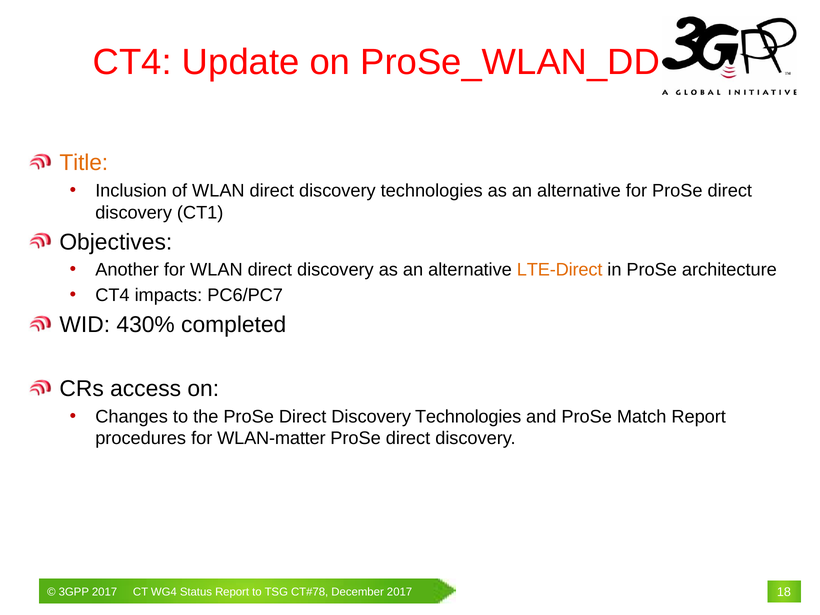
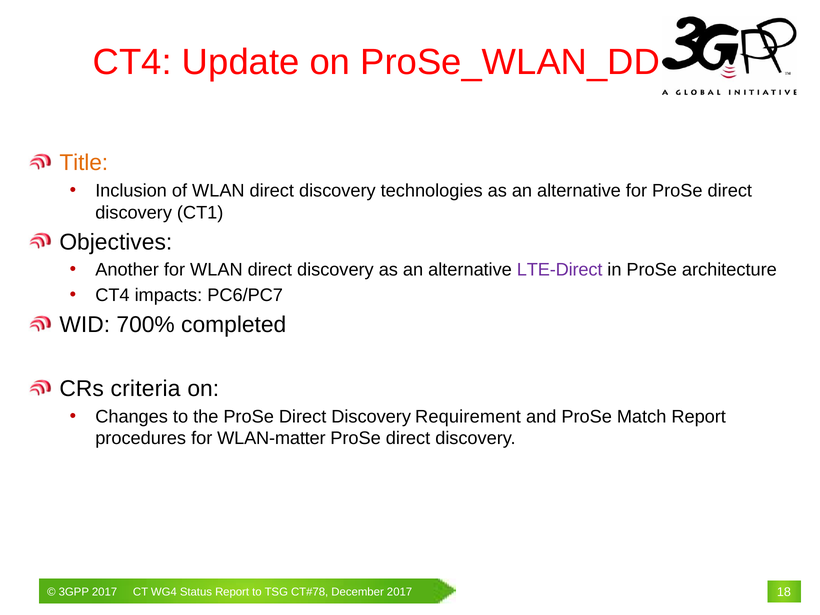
LTE-Direct colour: orange -> purple
430%: 430% -> 700%
access: access -> criteria
ProSe Direct Discovery Technologies: Technologies -> Requirement
